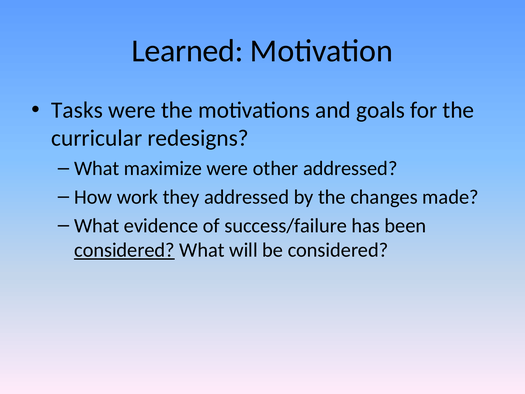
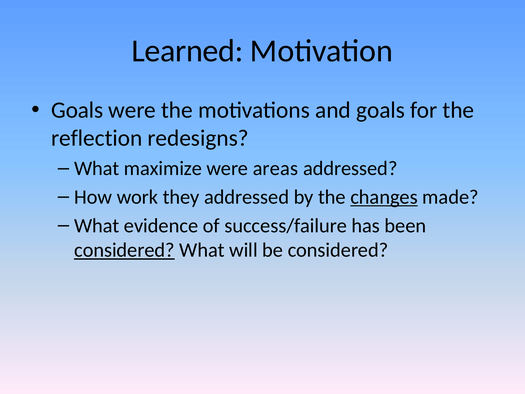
Tasks at (77, 110): Tasks -> Goals
curricular: curricular -> reflection
other: other -> areas
changes underline: none -> present
